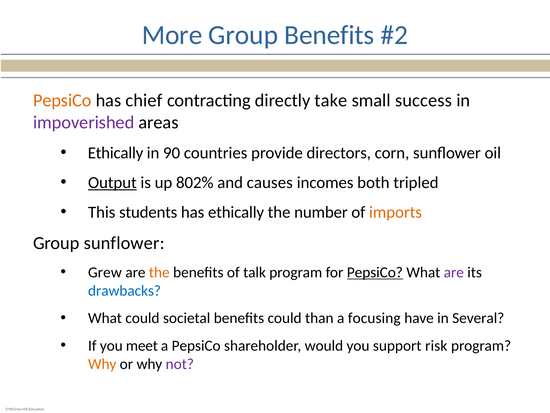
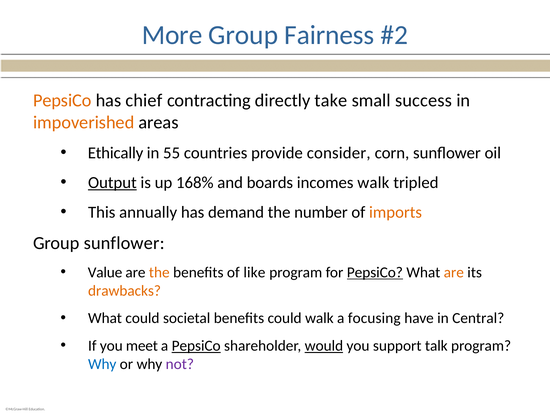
Group Benefits: Benefits -> Fairness
impoverished colour: purple -> orange
90: 90 -> 55
directors: directors -> consider
802%: 802% -> 168%
causes: causes -> boards
incomes both: both -> walk
students: students -> annually
has ethically: ethically -> demand
Grew: Grew -> Value
talk: talk -> like
are at (454, 272) colour: purple -> orange
drawbacks colour: blue -> orange
could than: than -> walk
Several: Several -> Central
PepsiCo at (196, 345) underline: none -> present
would underline: none -> present
risk: risk -> talk
Why at (102, 364) colour: orange -> blue
